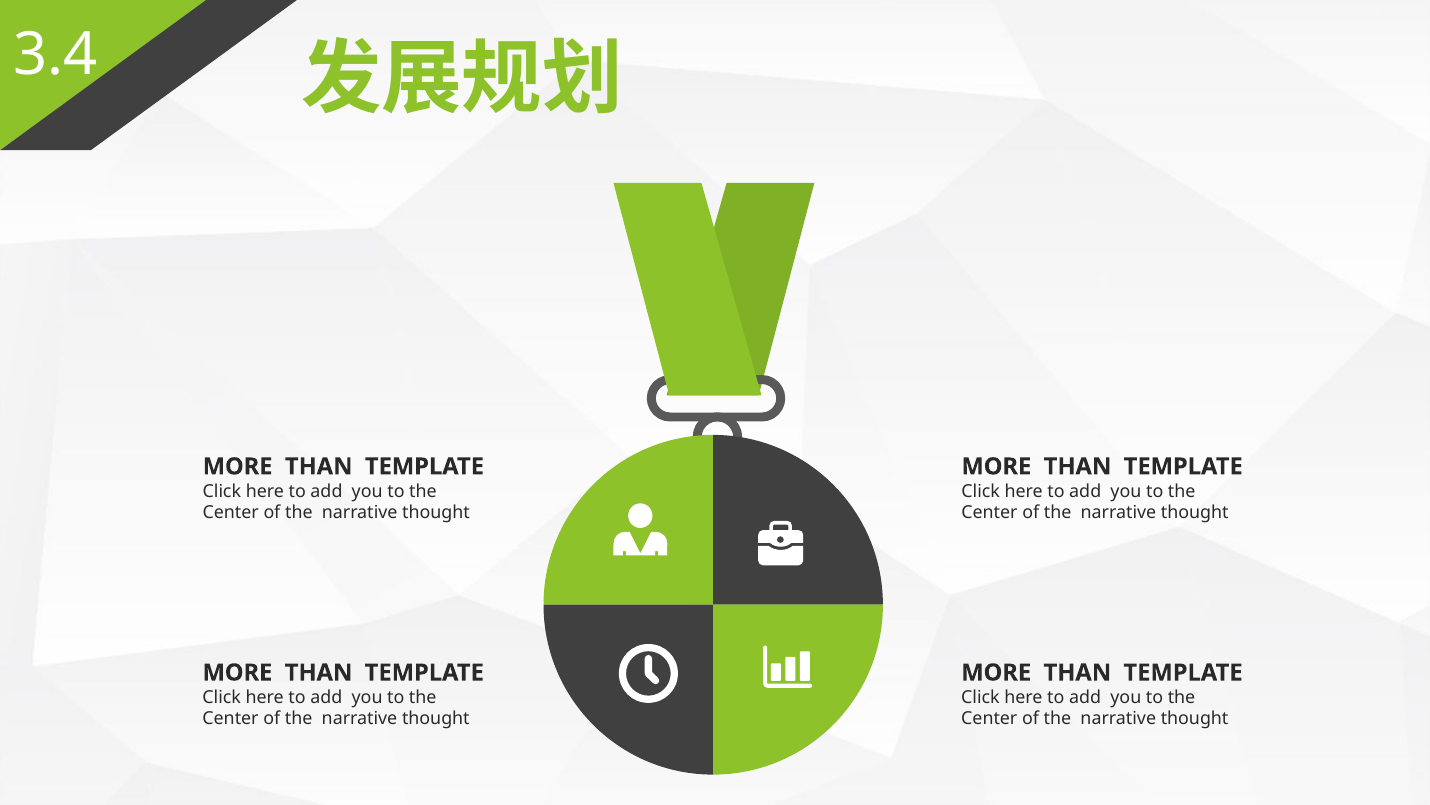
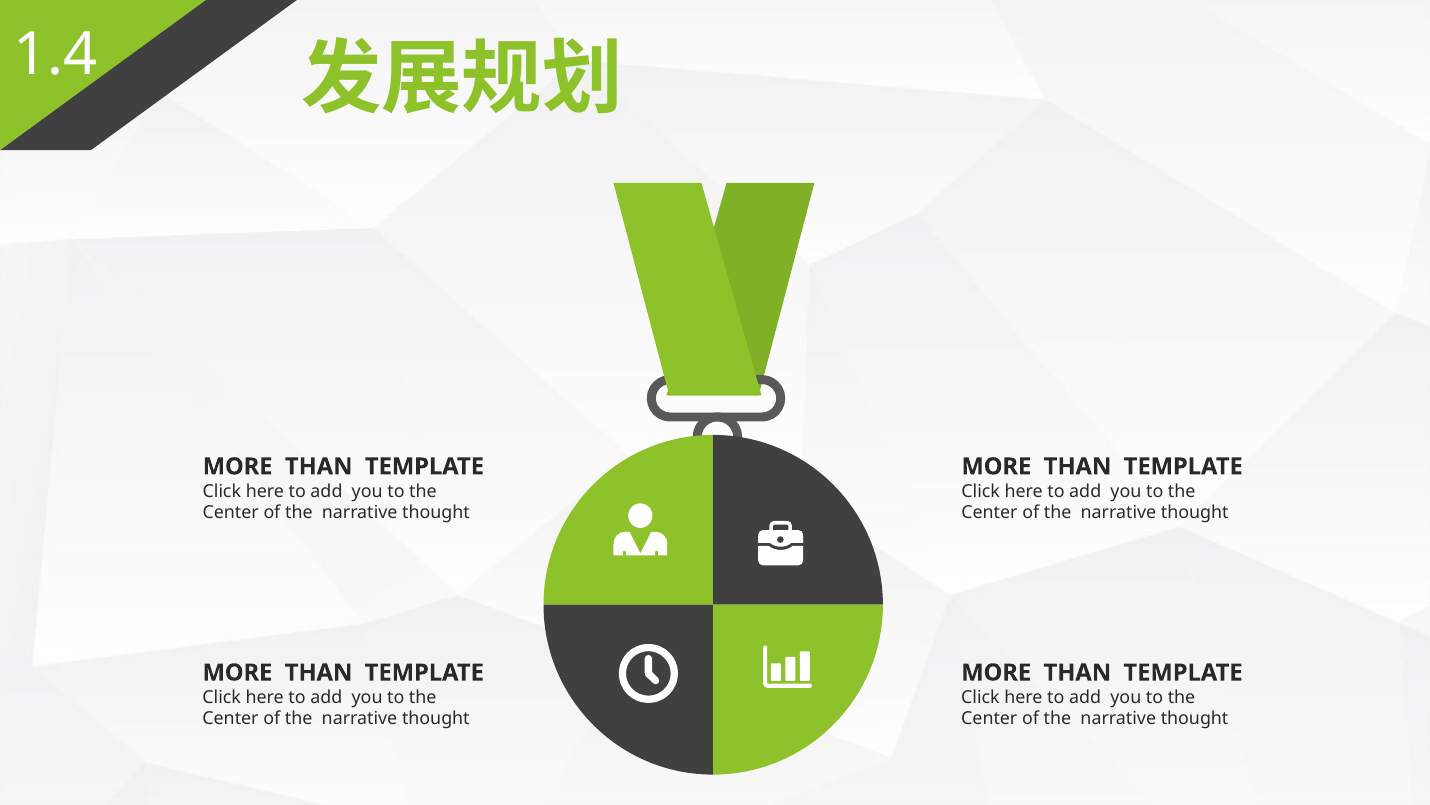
3.4: 3.4 -> 1.4
